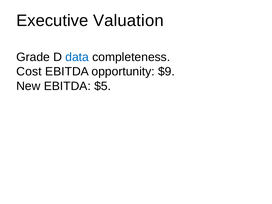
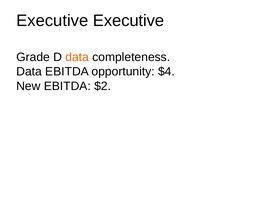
Executive Valuation: Valuation -> Executive
data at (77, 57) colour: blue -> orange
Cost at (29, 72): Cost -> Data
$9: $9 -> $4
$5: $5 -> $2
